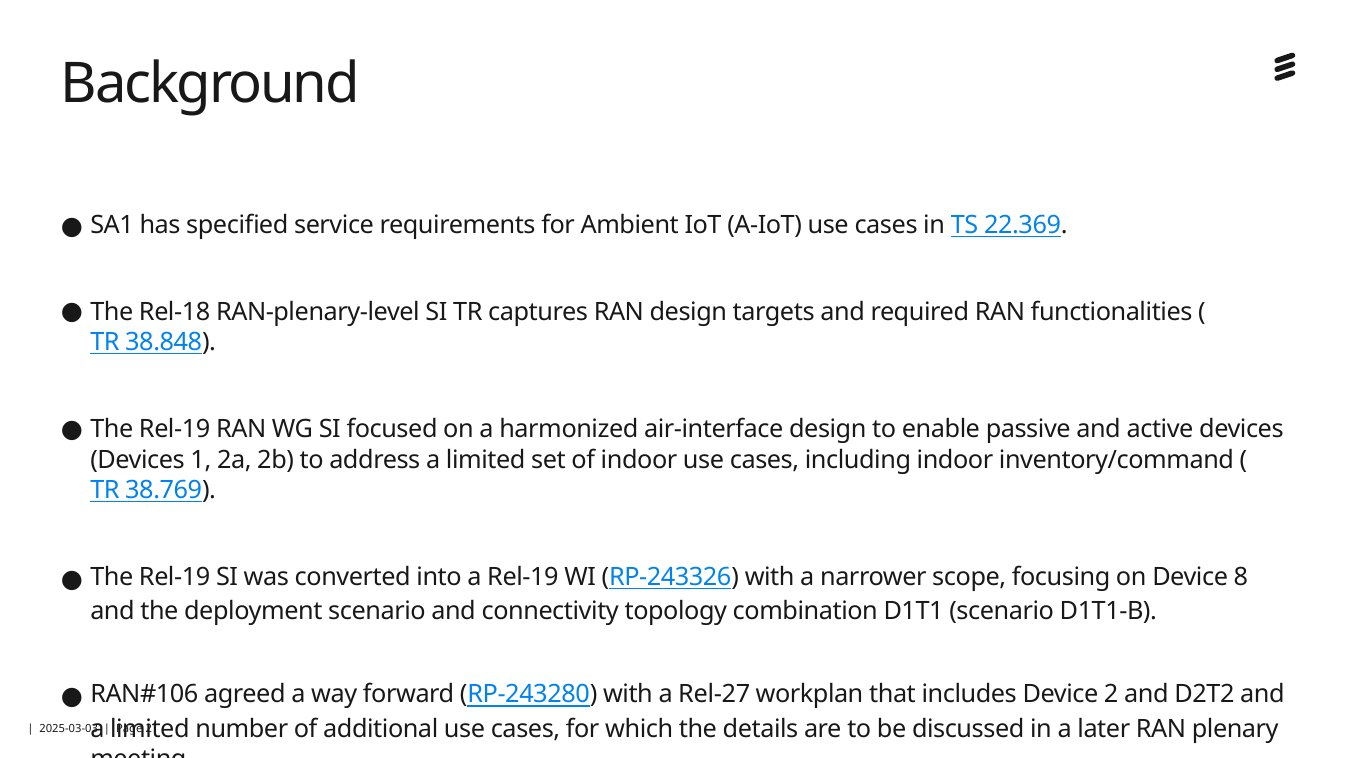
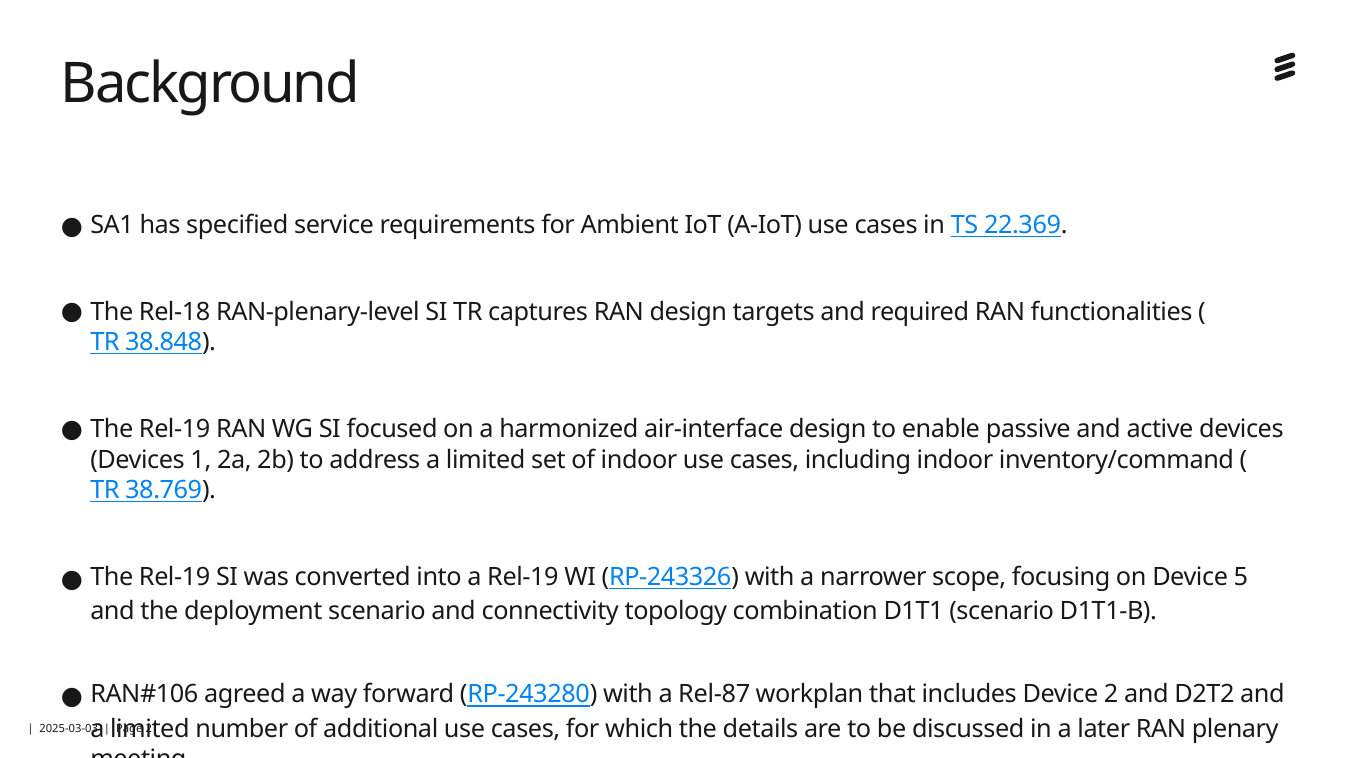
8: 8 -> 5
Rel-27: Rel-27 -> Rel-87
